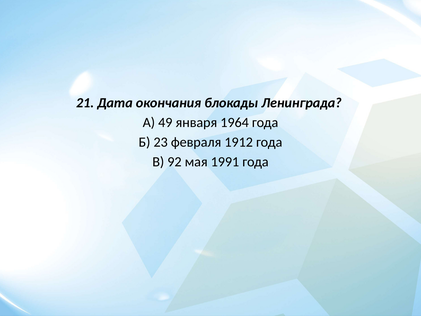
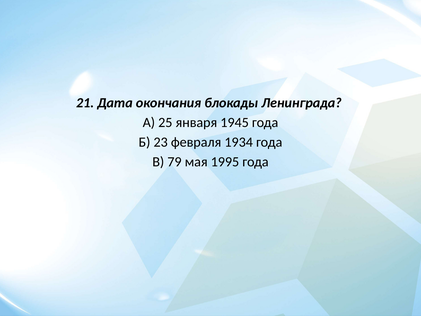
49: 49 -> 25
1964: 1964 -> 1945
1912: 1912 -> 1934
92: 92 -> 79
1991: 1991 -> 1995
